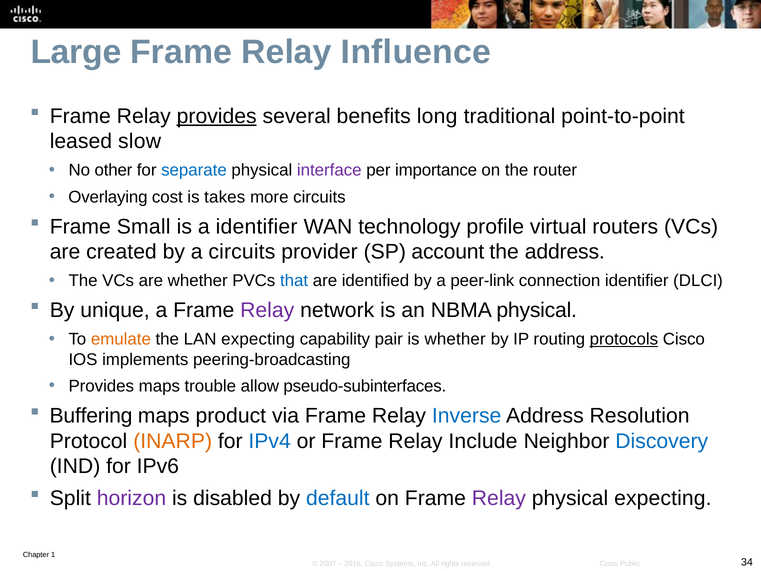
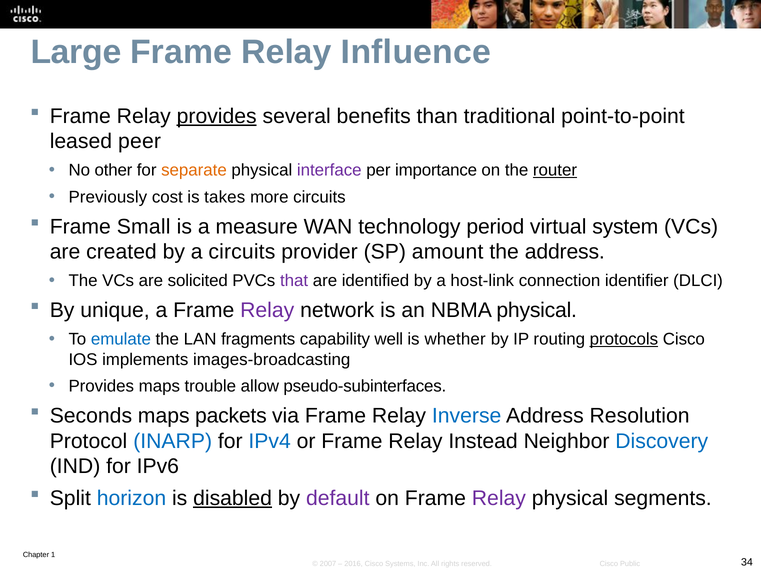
long: long -> than
slow: slow -> peer
separate colour: blue -> orange
router underline: none -> present
Overlaying: Overlaying -> Previously
a identifier: identifier -> measure
profile: profile -> period
routers: routers -> system
account: account -> amount
are whether: whether -> solicited
that colour: blue -> purple
peer-link: peer-link -> host-link
emulate colour: orange -> blue
LAN expecting: expecting -> fragments
pair: pair -> well
peering-broadcasting: peering-broadcasting -> images-broadcasting
Buffering: Buffering -> Seconds
product: product -> packets
INARP colour: orange -> blue
Include: Include -> Instead
horizon colour: purple -> blue
disabled underline: none -> present
default colour: blue -> purple
physical expecting: expecting -> segments
